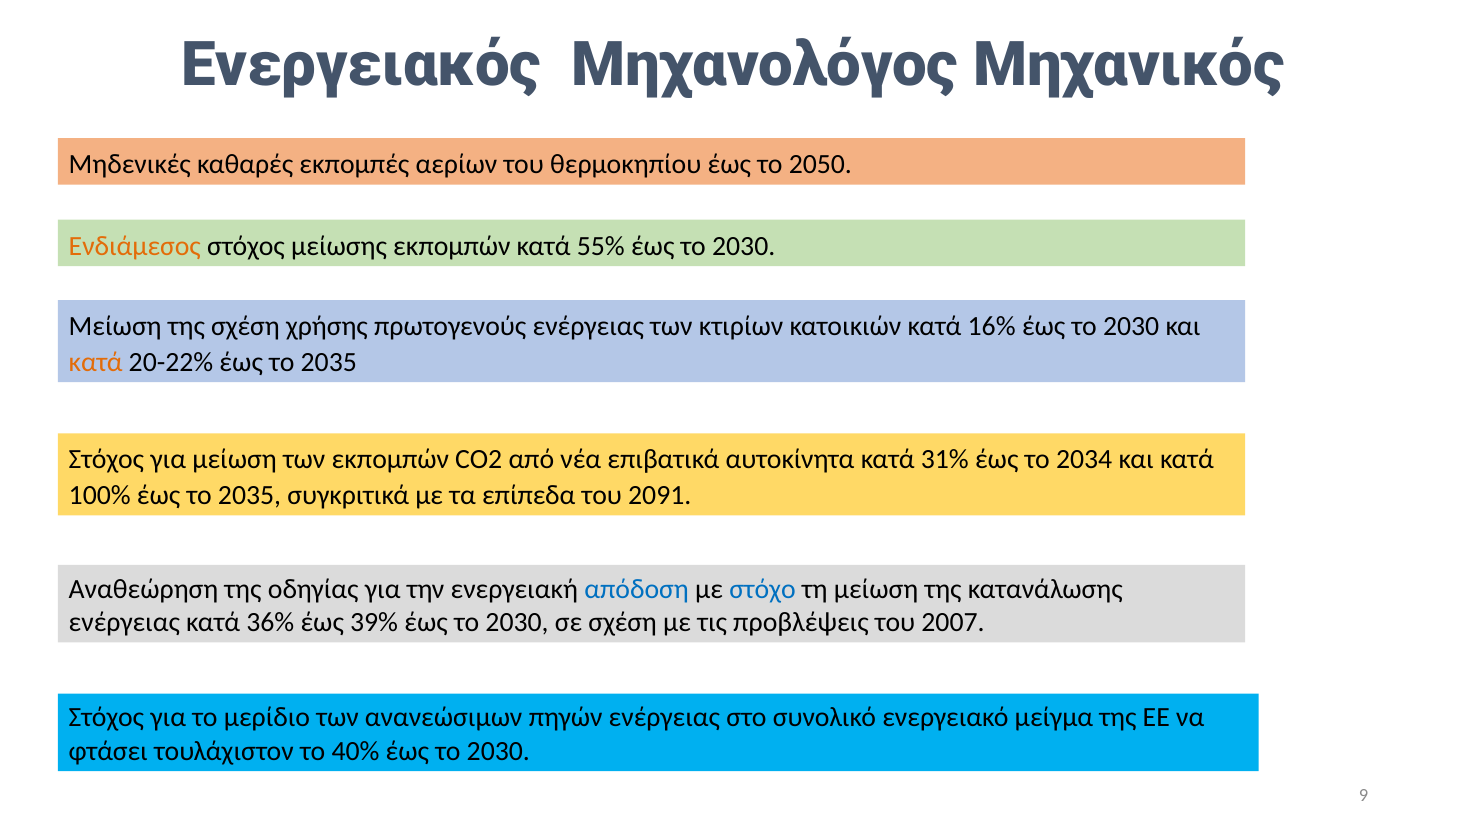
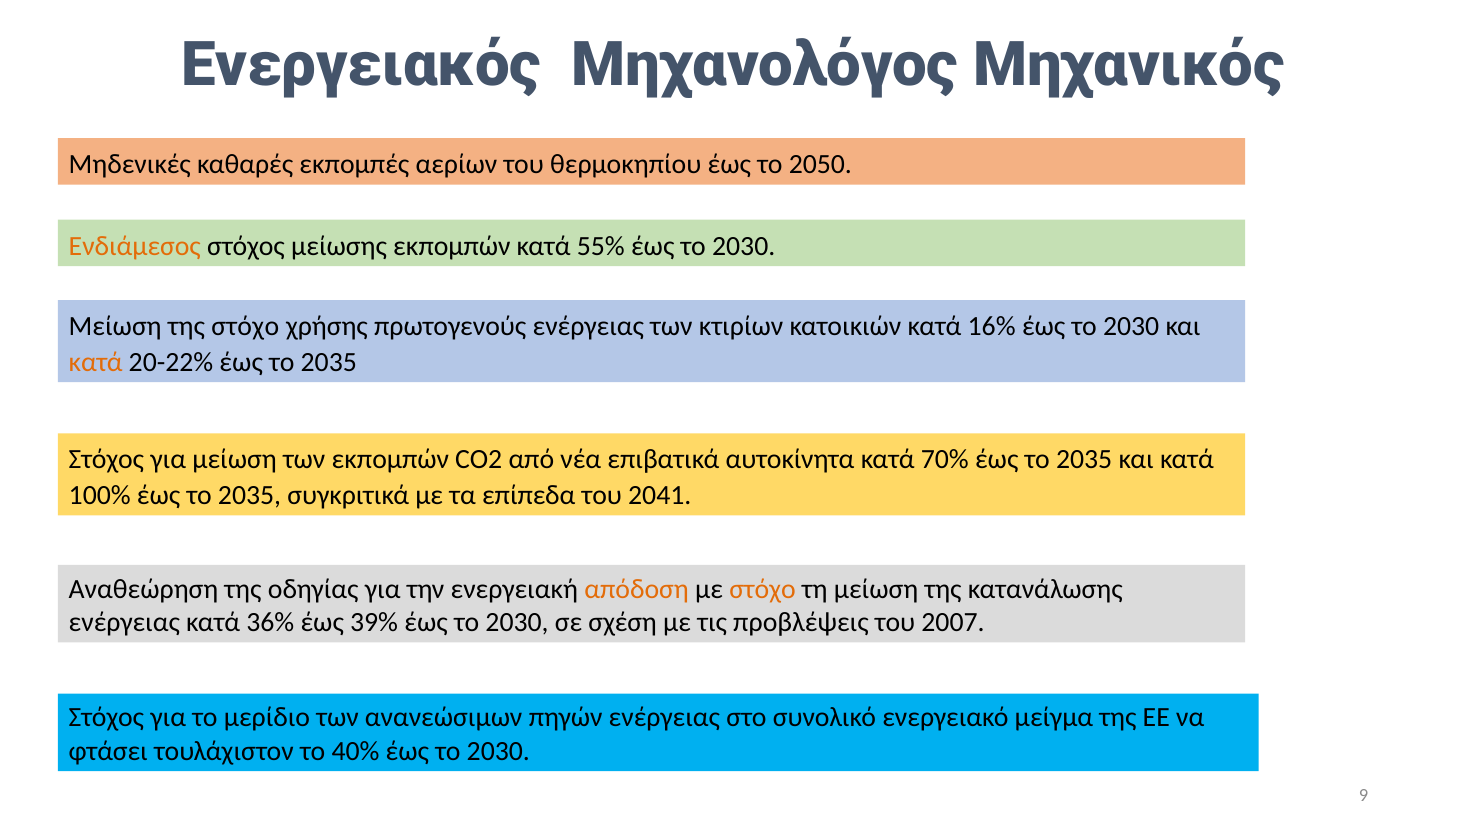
της σχέση: σχέση -> στόχο
31%: 31% -> 70%
2034 at (1084, 460): 2034 -> 2035
2091: 2091 -> 2041
απόδοση colour: blue -> orange
στόχο at (763, 589) colour: blue -> orange
